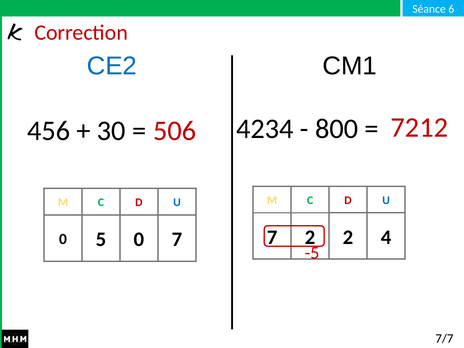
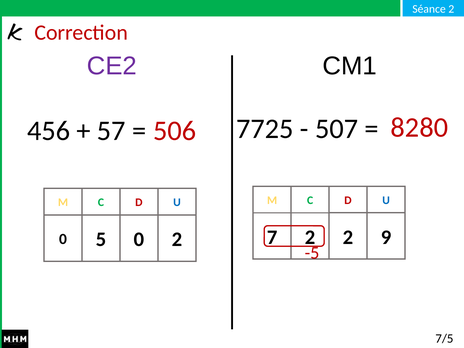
6 at (451, 9): 6 -> 2
CE2 colour: blue -> purple
7212: 7212 -> 8280
4234: 4234 -> 7725
800: 800 -> 507
30: 30 -> 57
4: 4 -> 9
0 7: 7 -> 2
7/7: 7/7 -> 7/5
